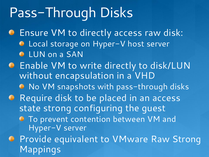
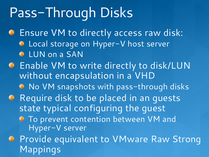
an access: access -> guests
state strong: strong -> typical
